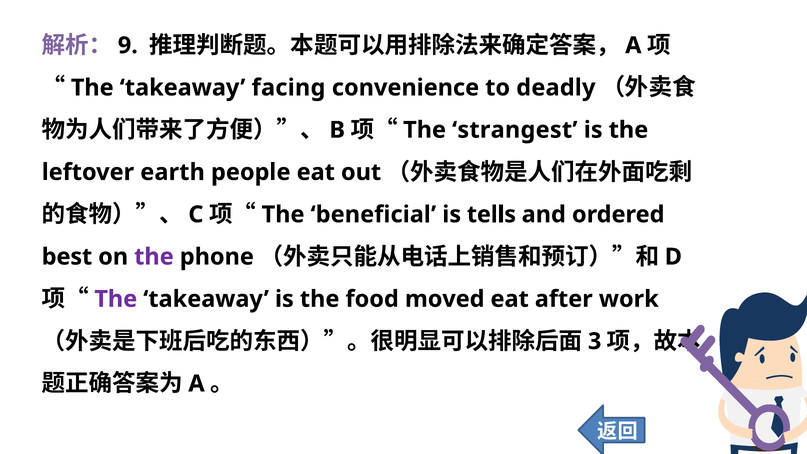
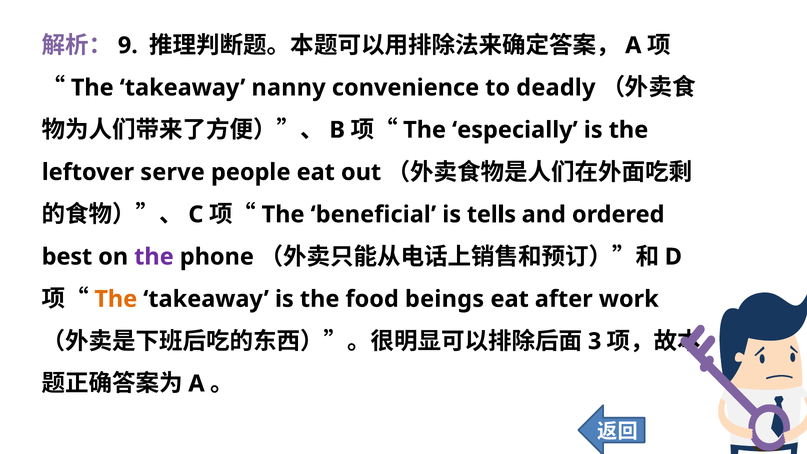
facing: facing -> nanny
strangest: strangest -> especially
earth: earth -> serve
The at (116, 299) colour: purple -> orange
moved: moved -> beings
